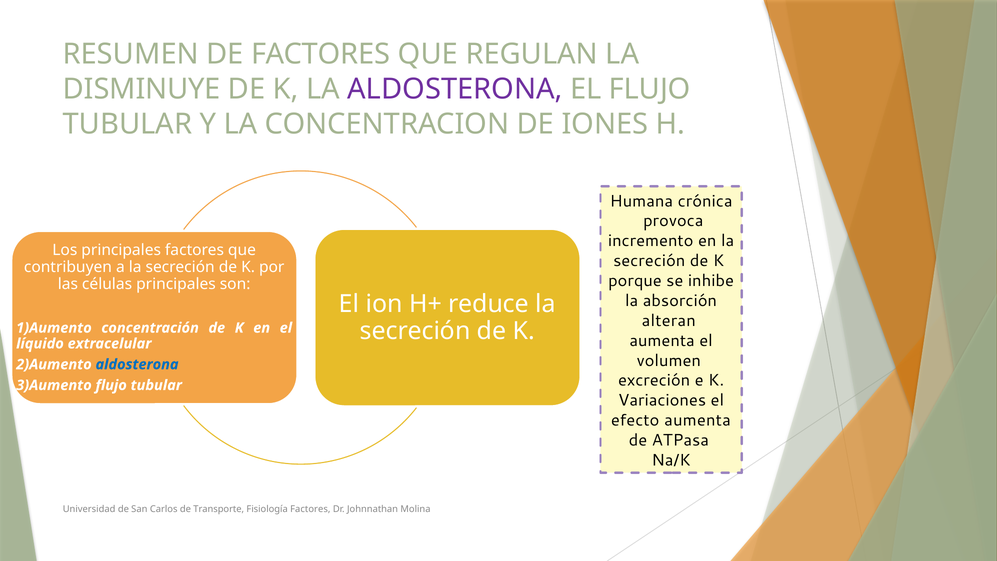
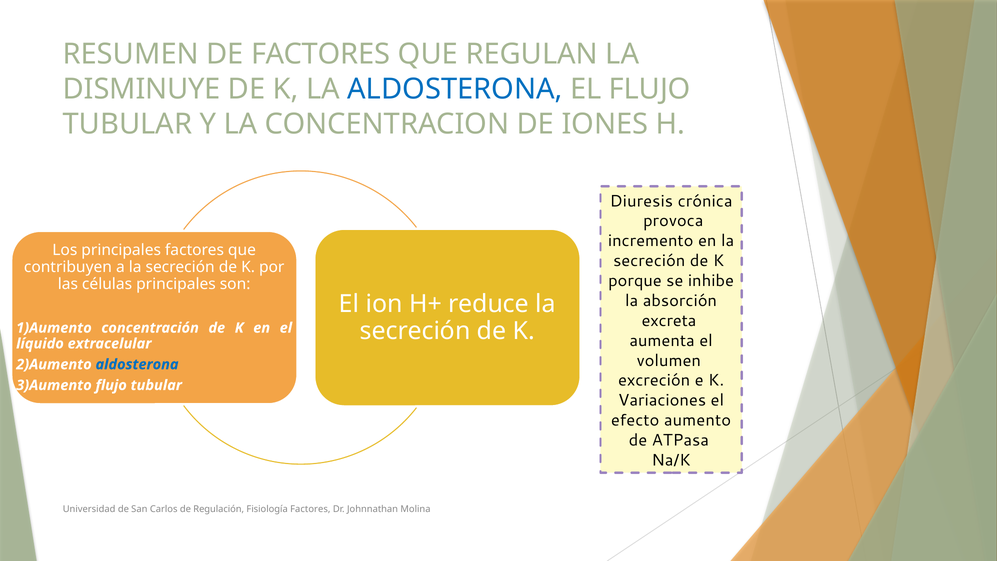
ALDOSTERONA at (455, 89) colour: purple -> blue
Humana: Humana -> Diuresis
alteran: alteran -> excreta
efecto aumenta: aumenta -> aumento
Transporte: Transporte -> Regulación
